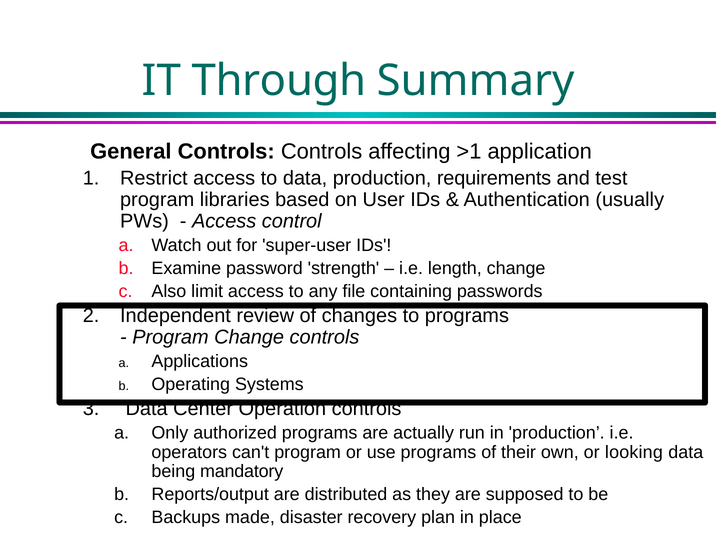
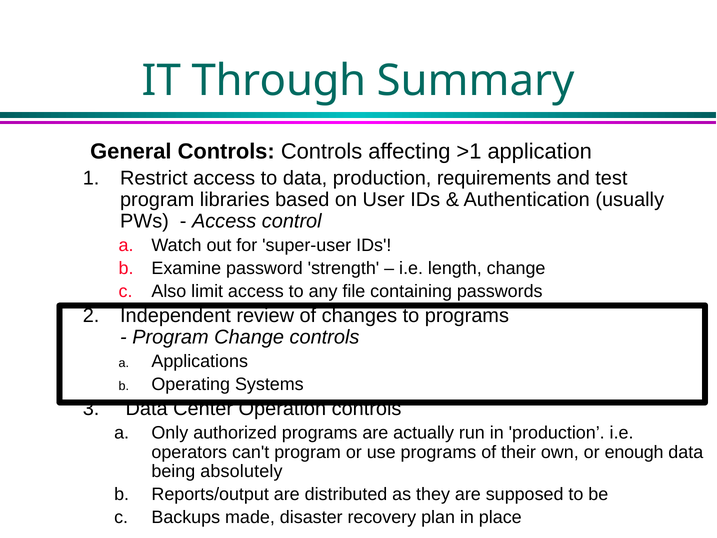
looking: looking -> enough
mandatory: mandatory -> absolutely
